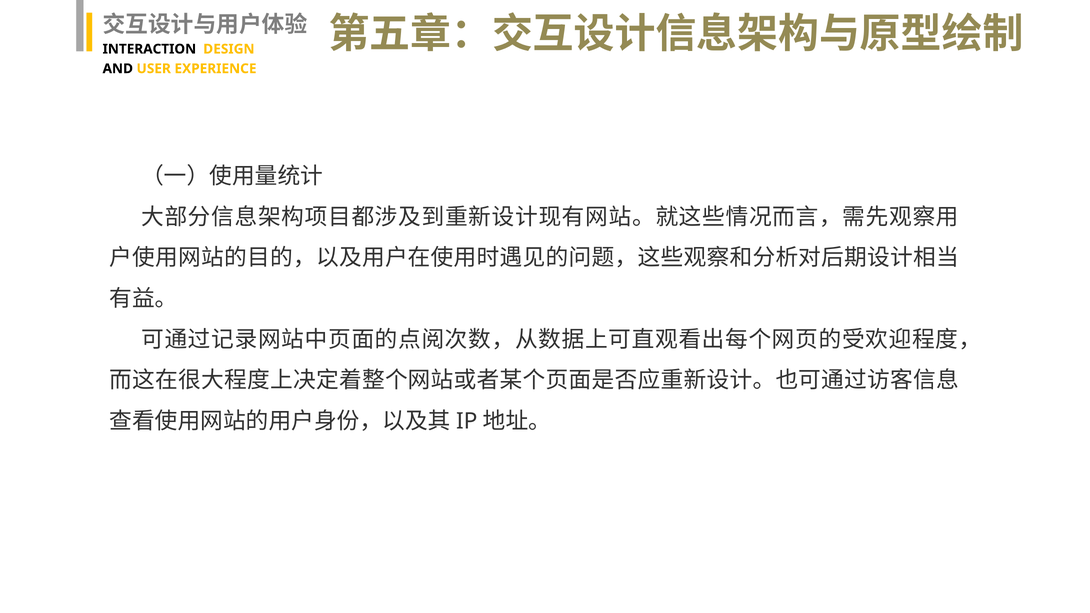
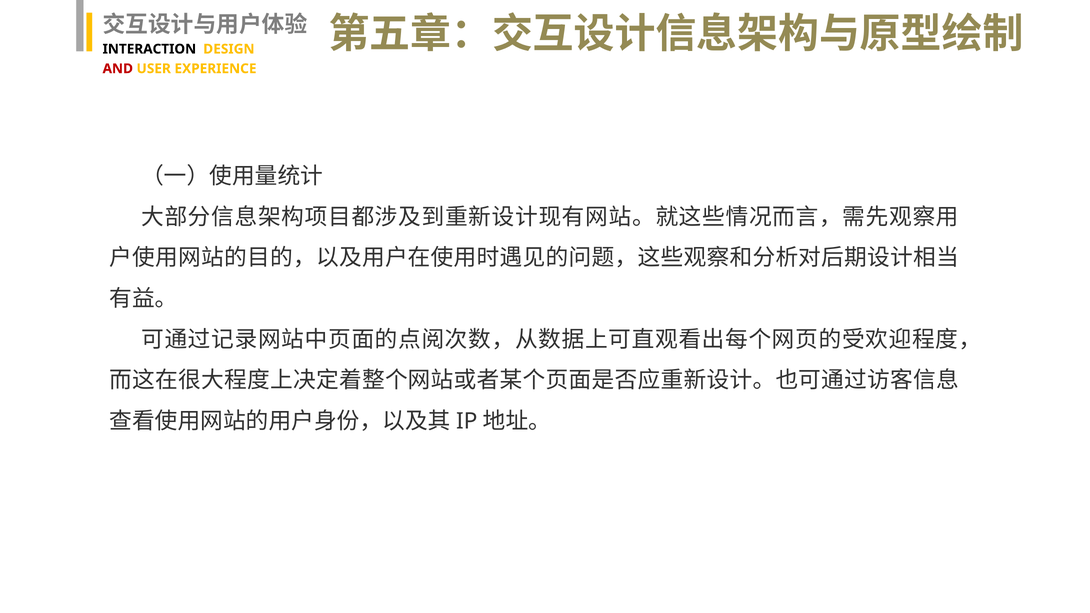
AND colour: black -> red
